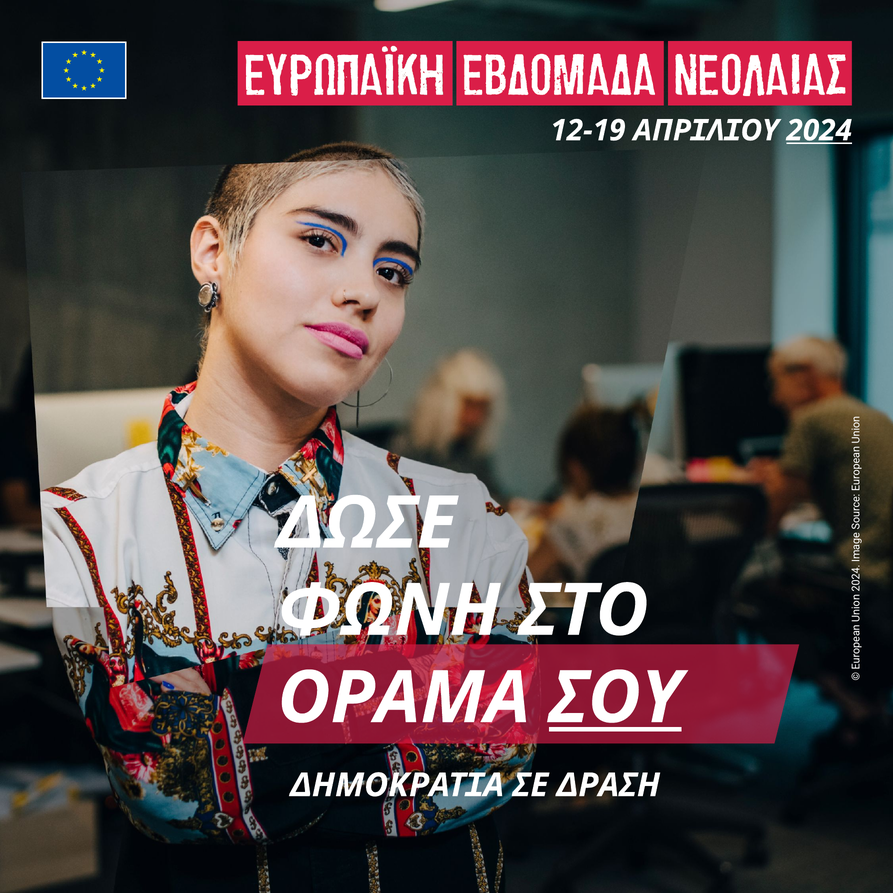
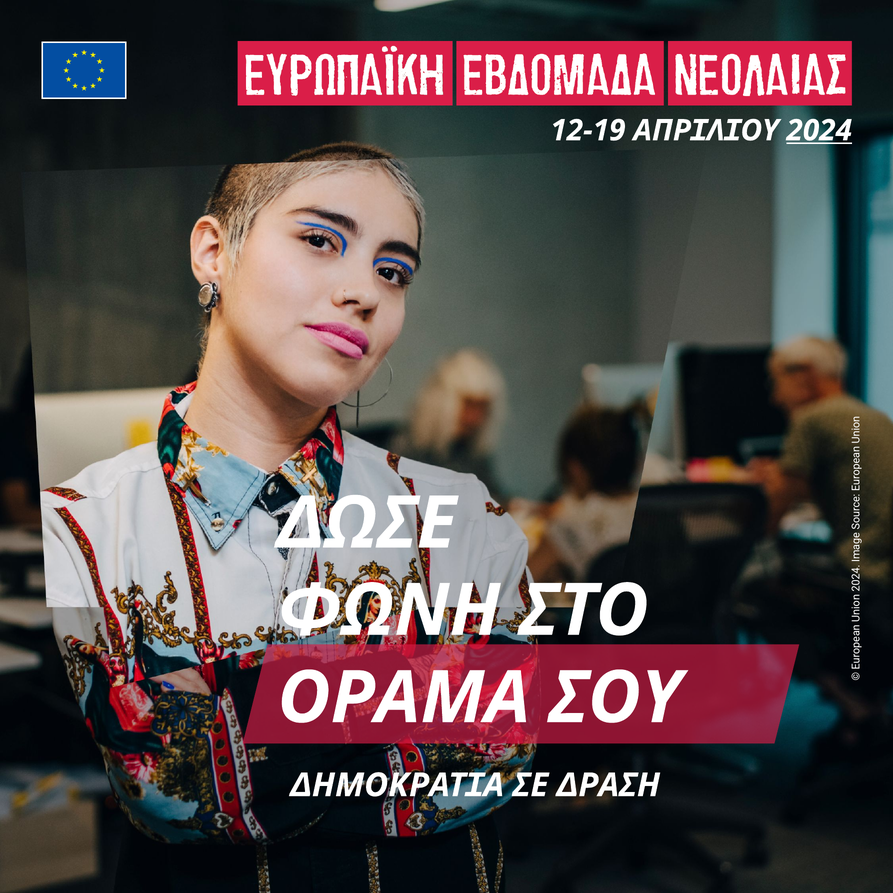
ΣΟΥ underline: present -> none
